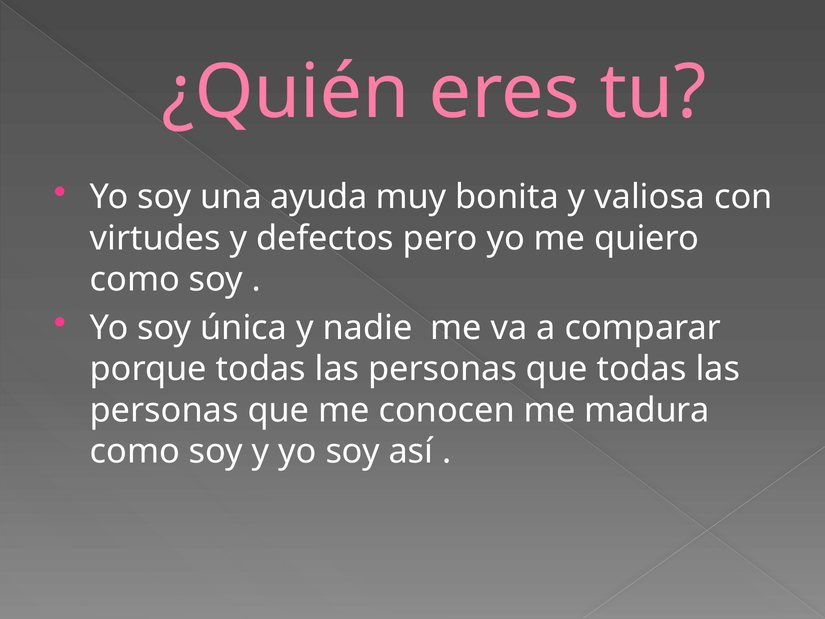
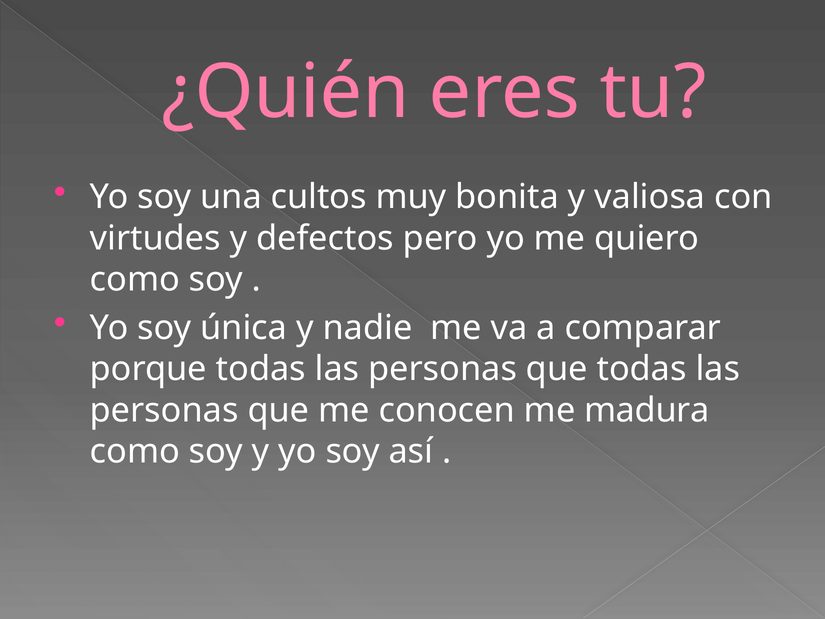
ayuda: ayuda -> cultos
